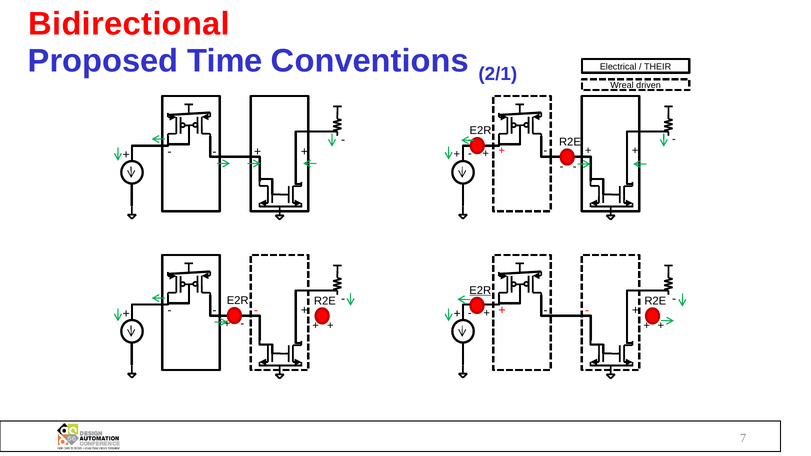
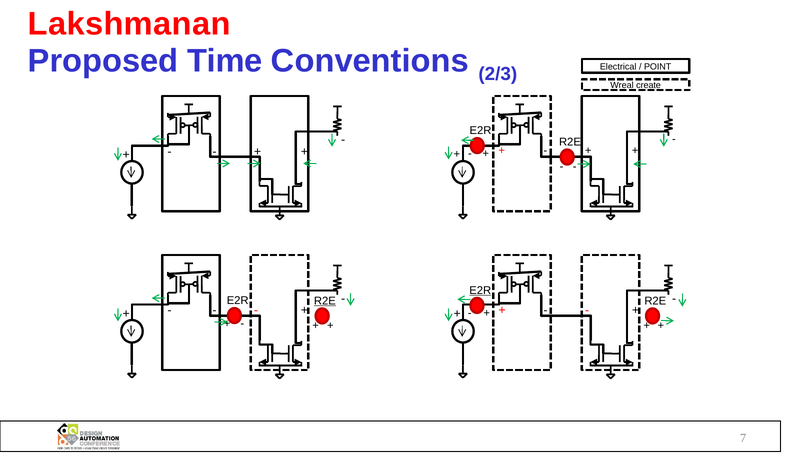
Bidirectional: Bidirectional -> Lakshmanan
2/1: 2/1 -> 2/3
THEIR: THEIR -> POINT
driven: driven -> create
R2E at (325, 301) underline: none -> present
